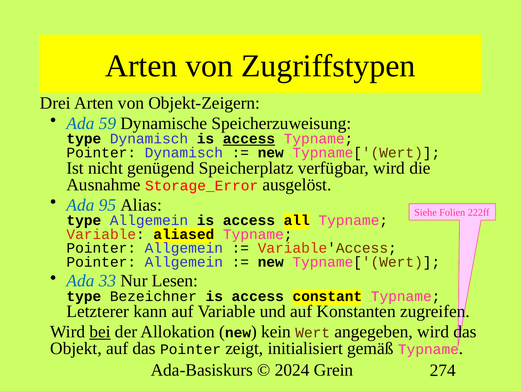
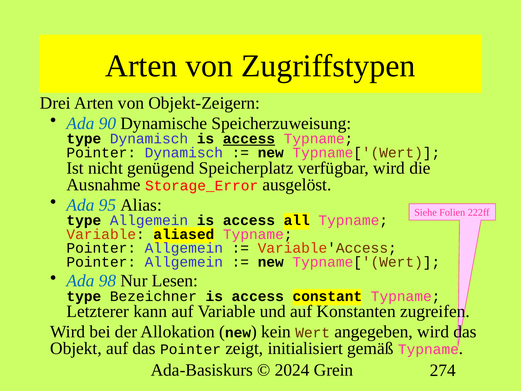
59: 59 -> 90
33: 33 -> 98
bei underline: present -> none
